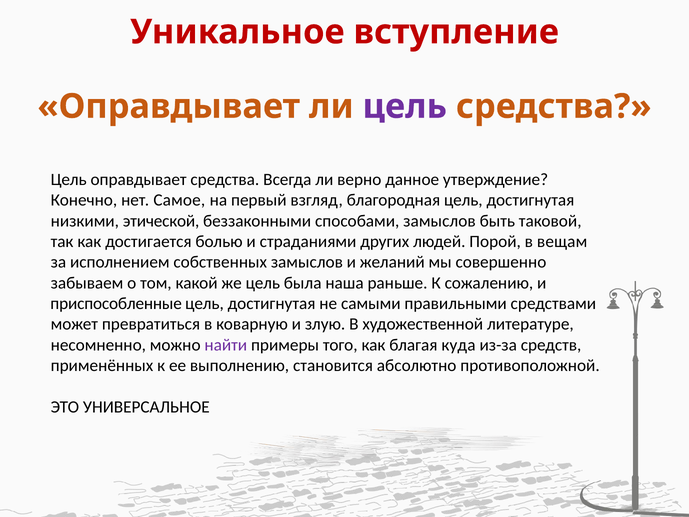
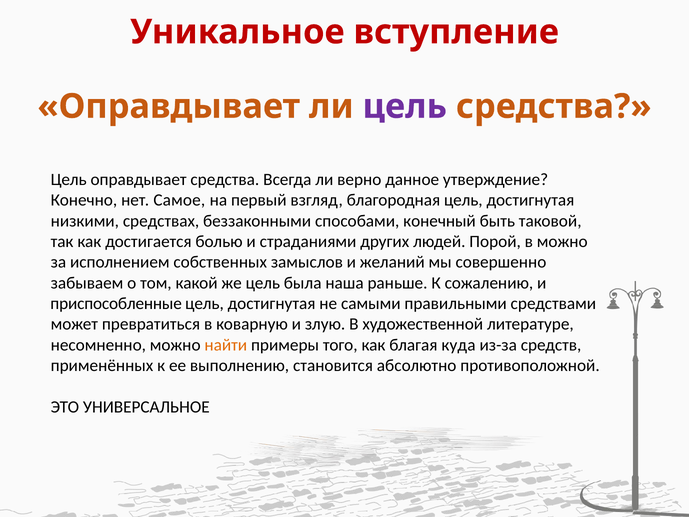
этической: этической -> средствах
способами замыслов: замыслов -> конечный
в вещам: вещам -> можно
найти colour: purple -> orange
